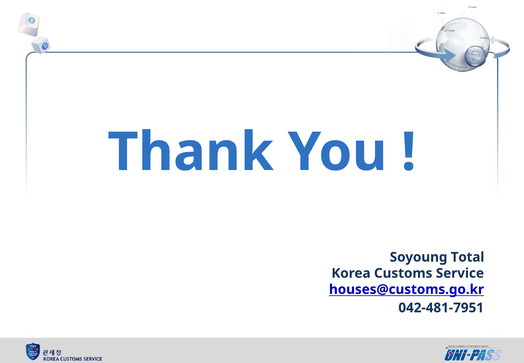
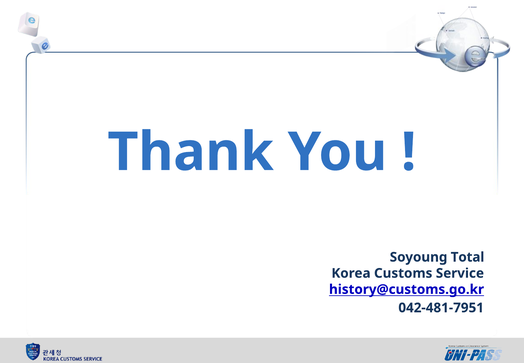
houses@customs.go.kr: houses@customs.go.kr -> history@customs.go.kr
